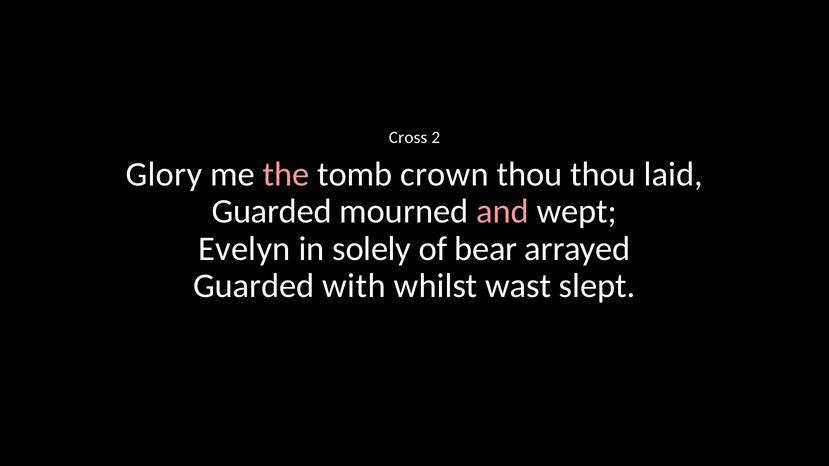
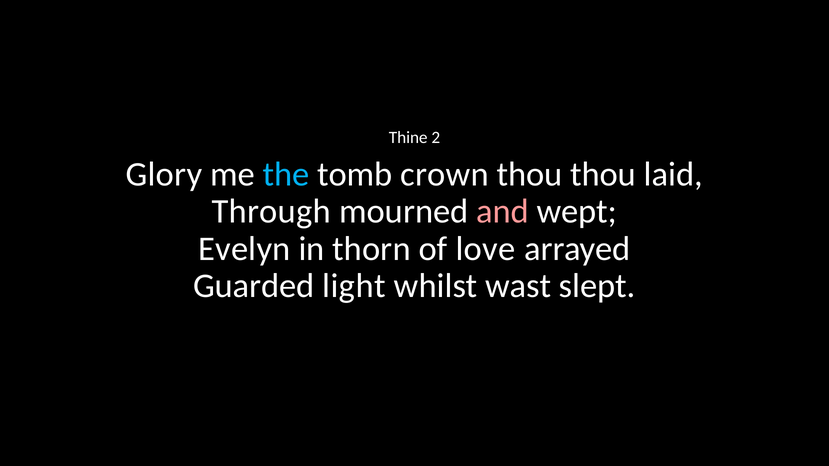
Cross: Cross -> Thine
the colour: pink -> light blue
Guarded at (272, 212): Guarded -> Through
solely: solely -> thorn
bear: bear -> love
with: with -> light
